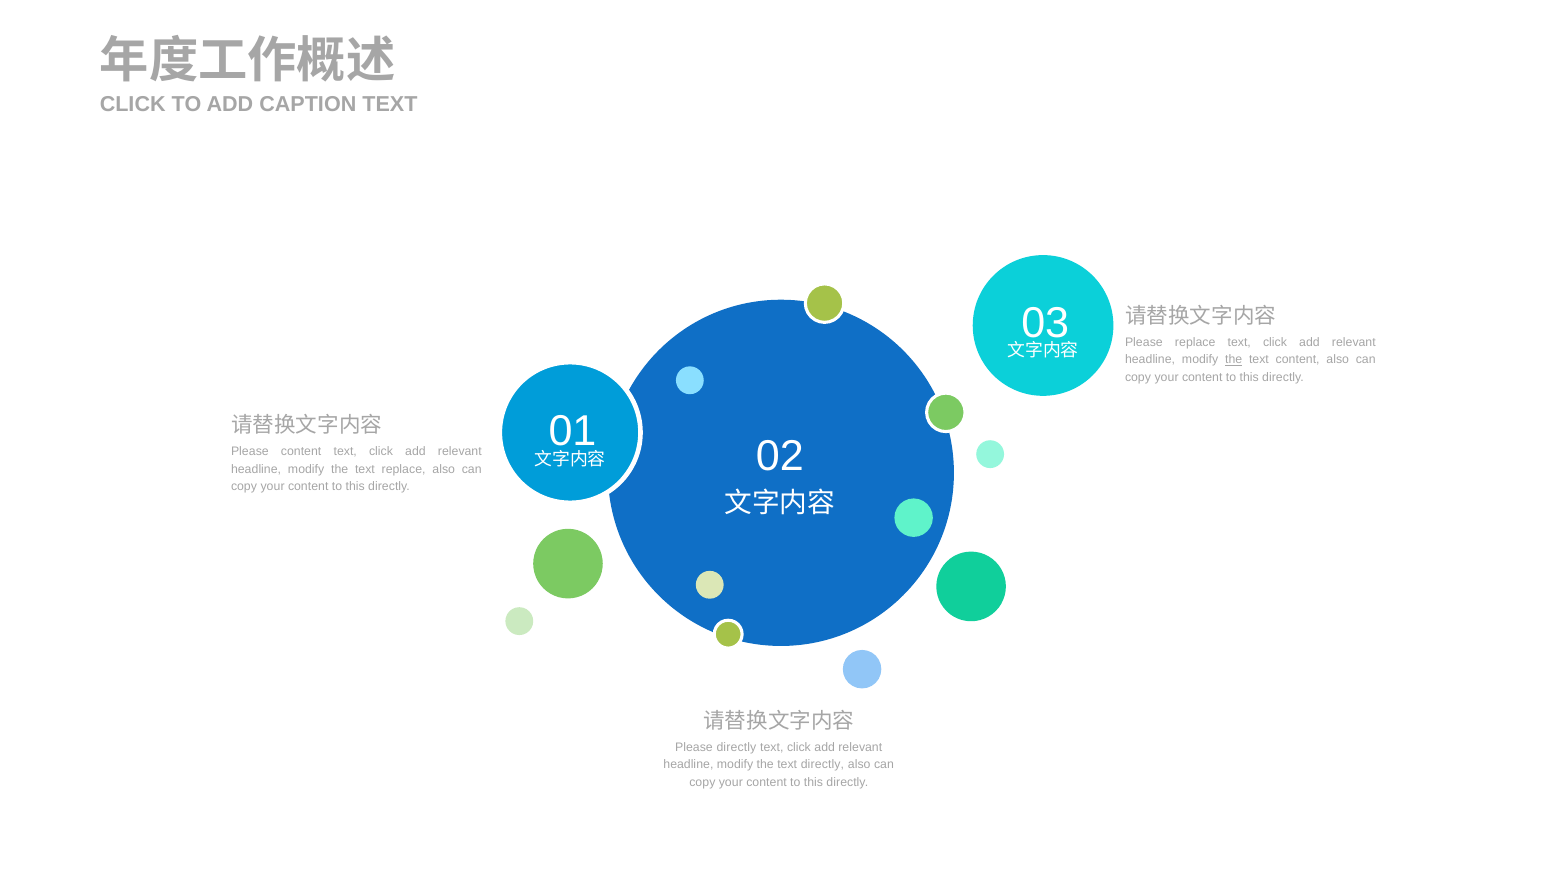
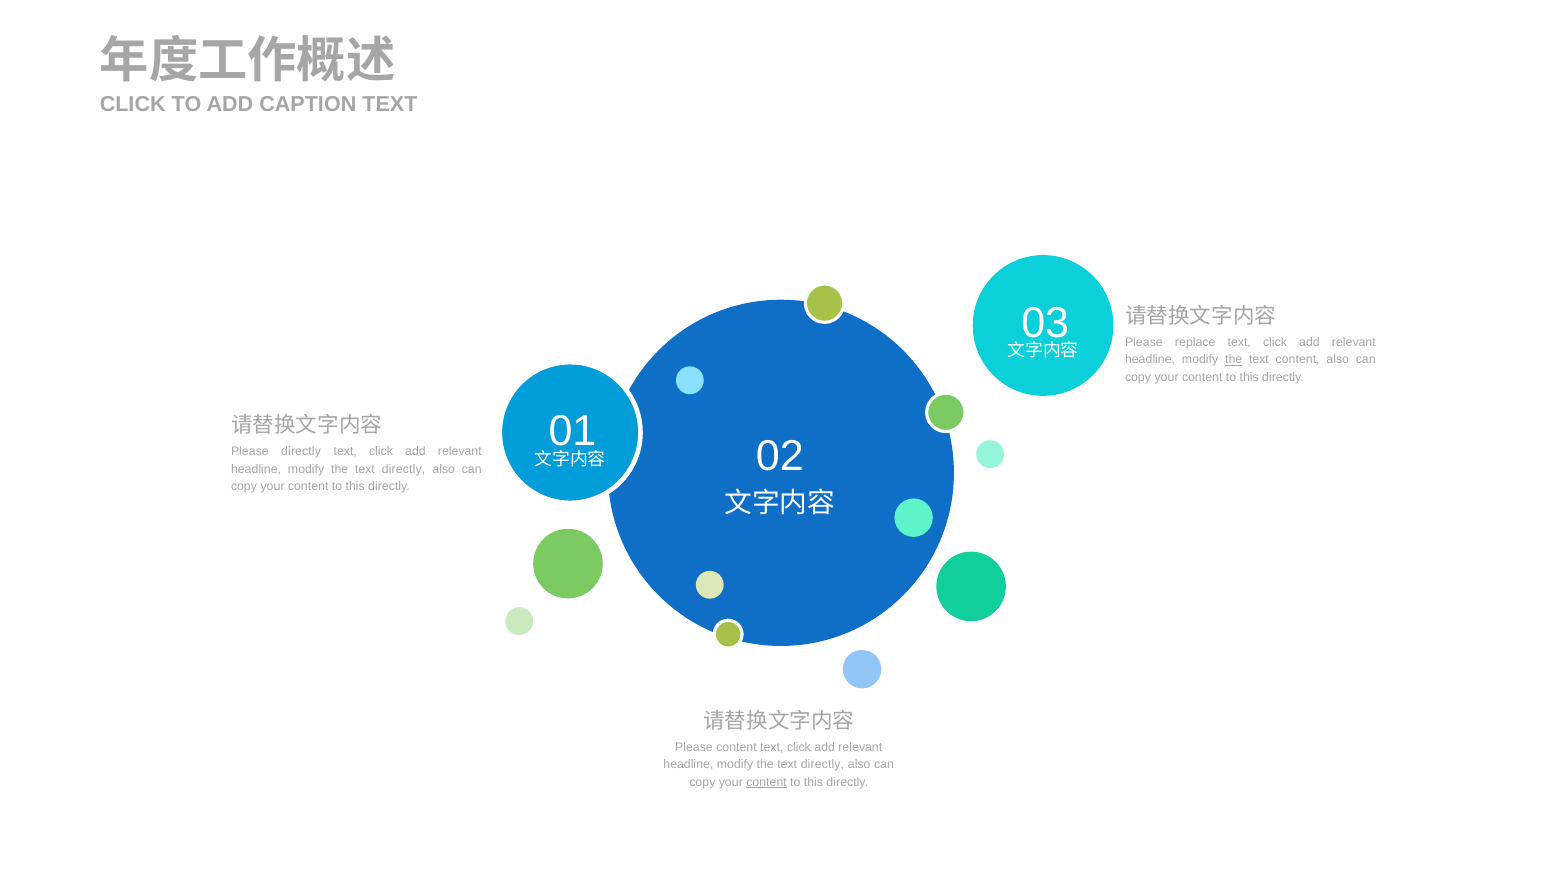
Please content: content -> directly
replace at (404, 469): replace -> directly
Please directly: directly -> content
content at (767, 782) underline: none -> present
